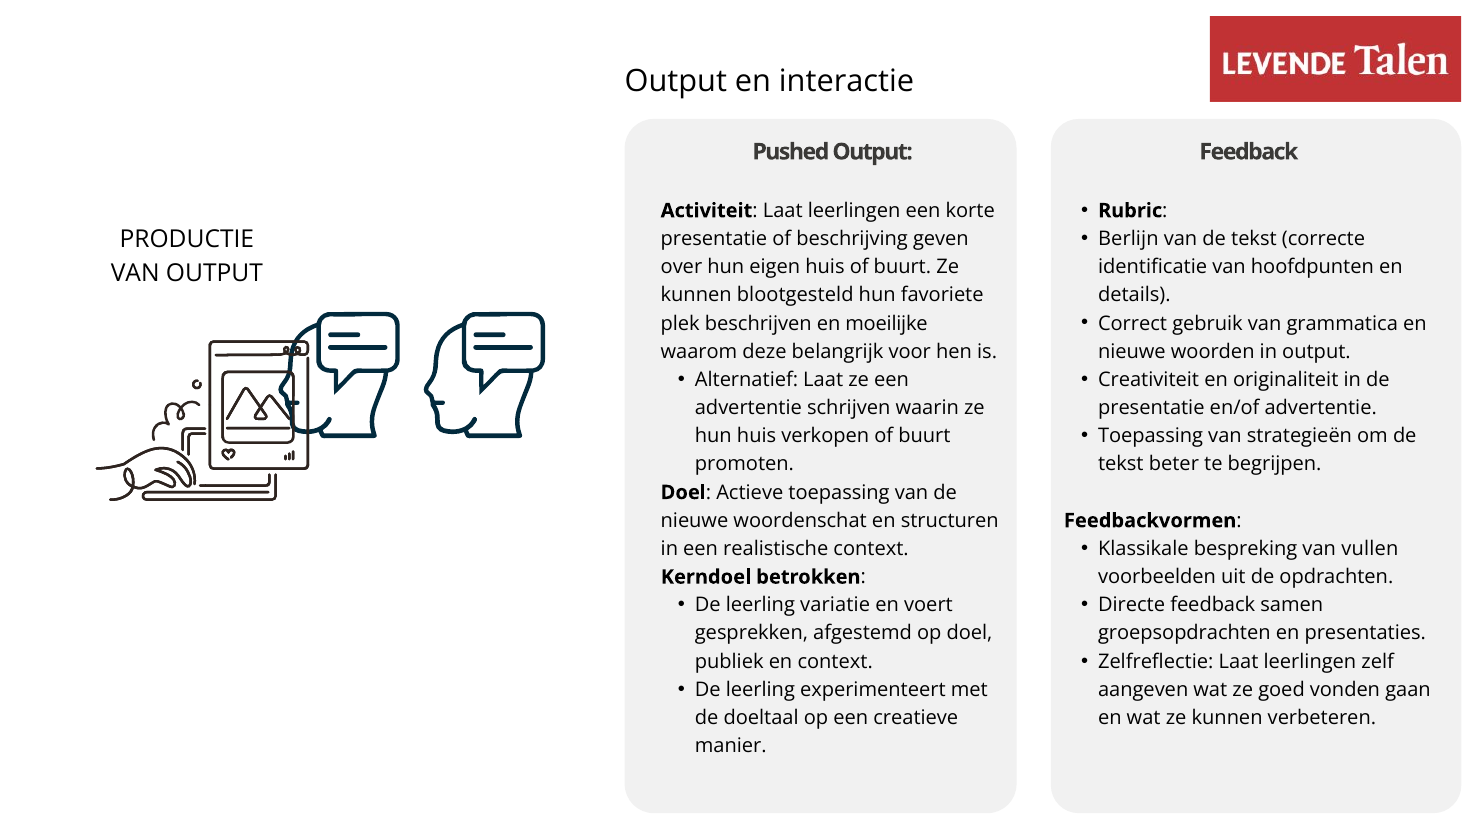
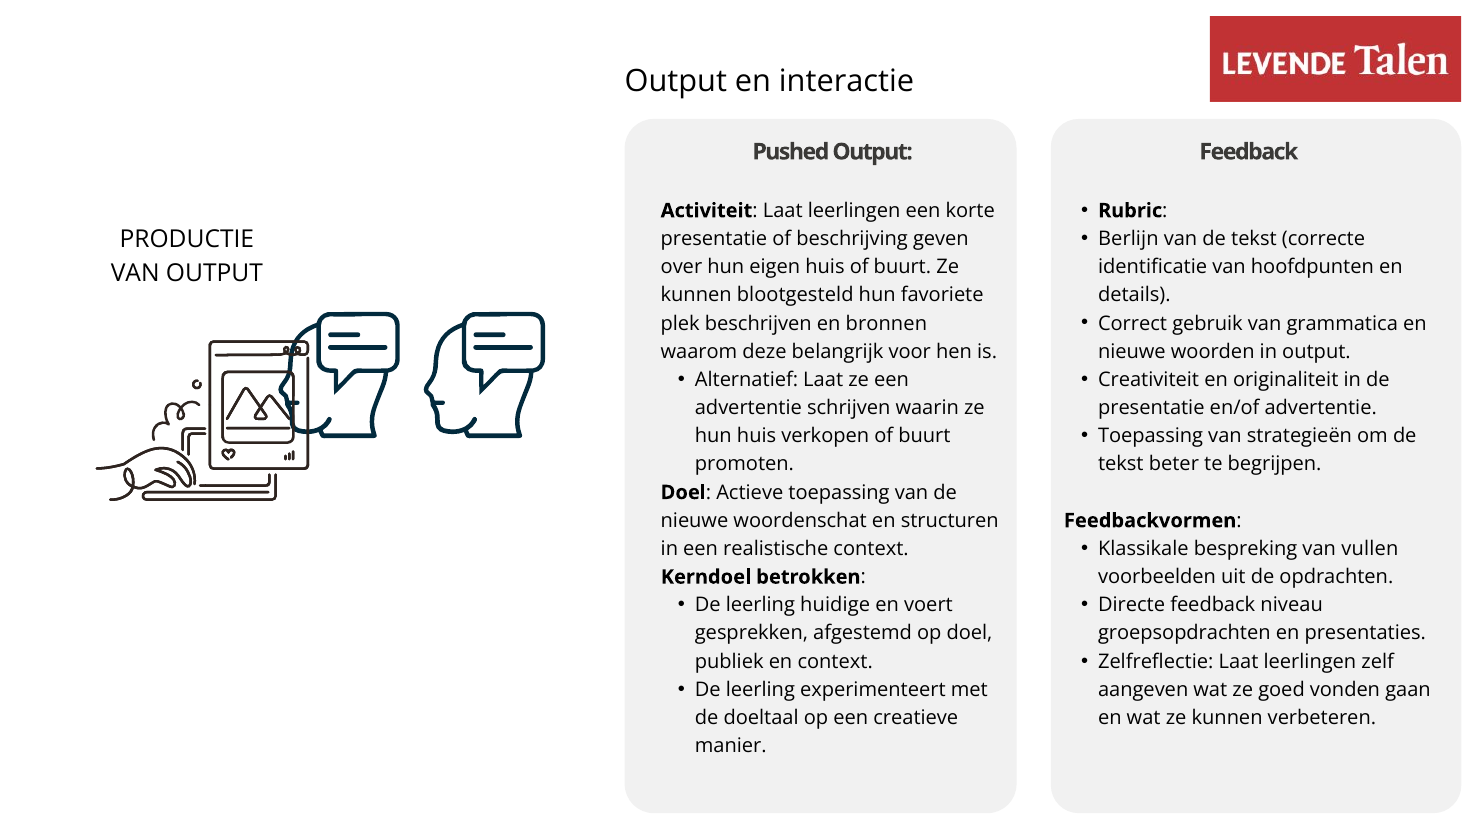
moeilijke: moeilijke -> bronnen
variatie: variatie -> huidige
samen: samen -> niveau
